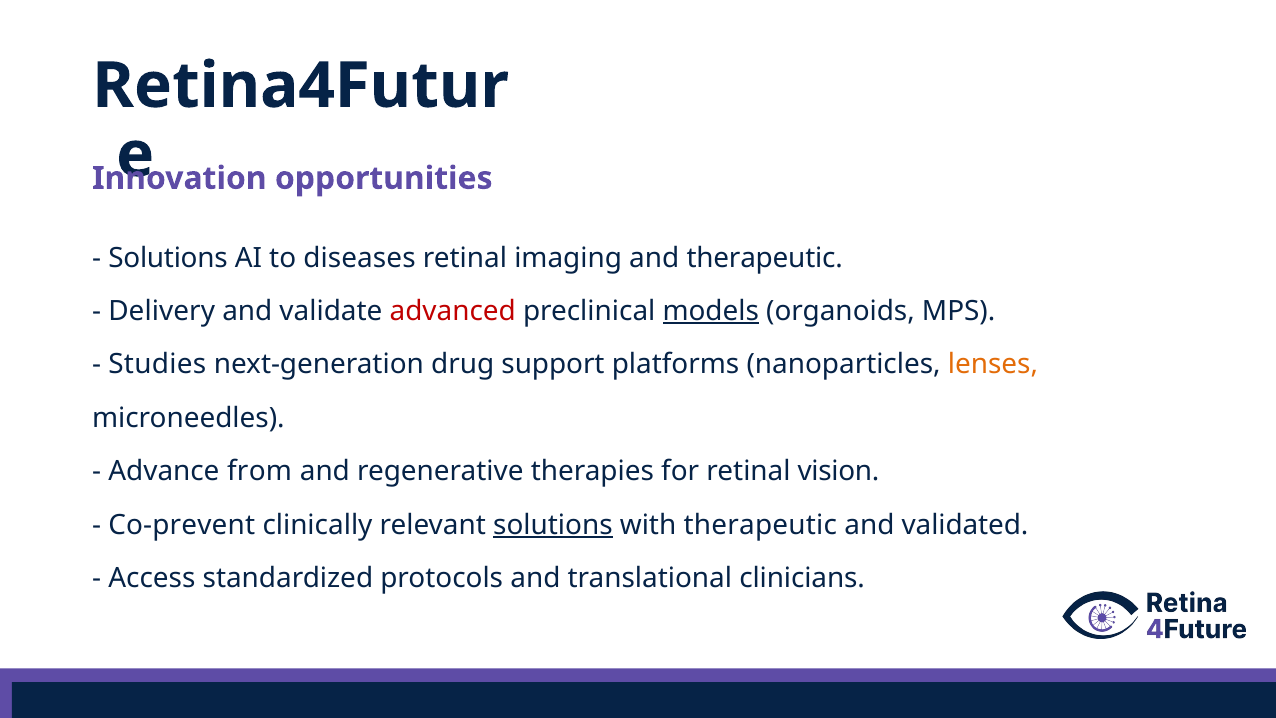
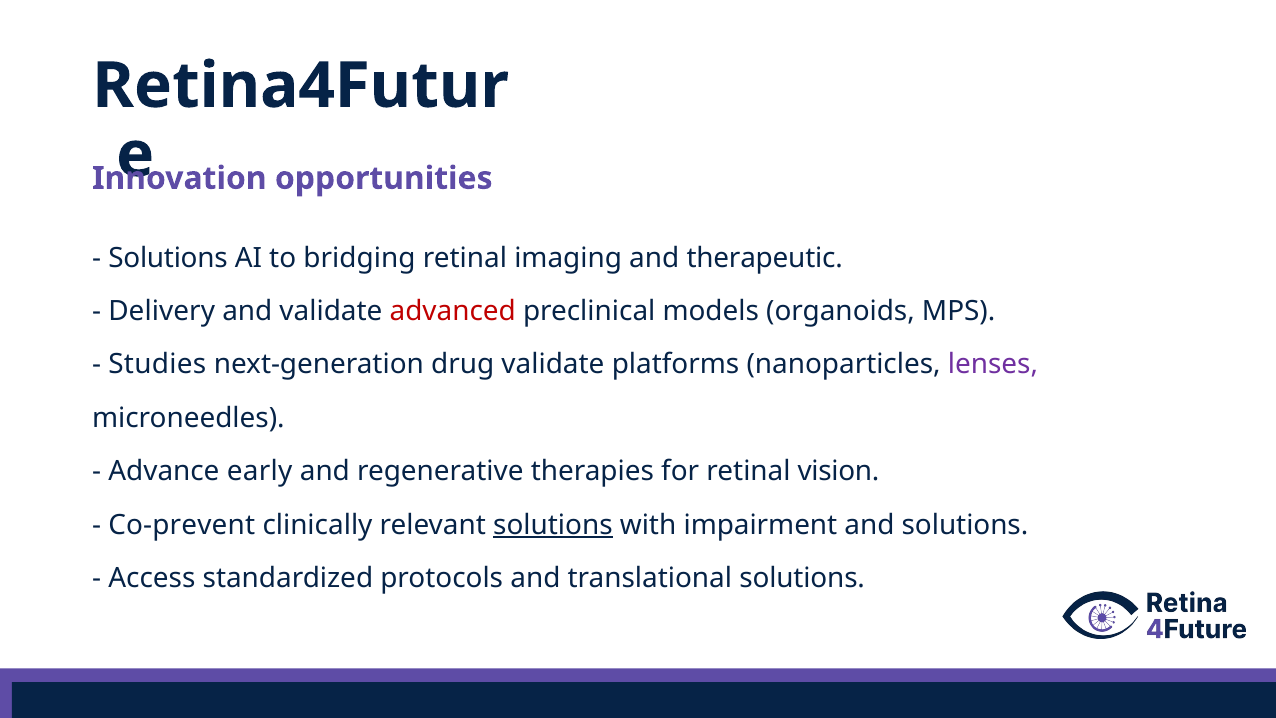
diseases: diseases -> bridging
models underline: present -> none
drug support: support -> validate
lenses colour: orange -> purple
from: from -> early
with therapeutic: therapeutic -> impairment
and validated: validated -> solutions
translational clinicians: clinicians -> solutions
